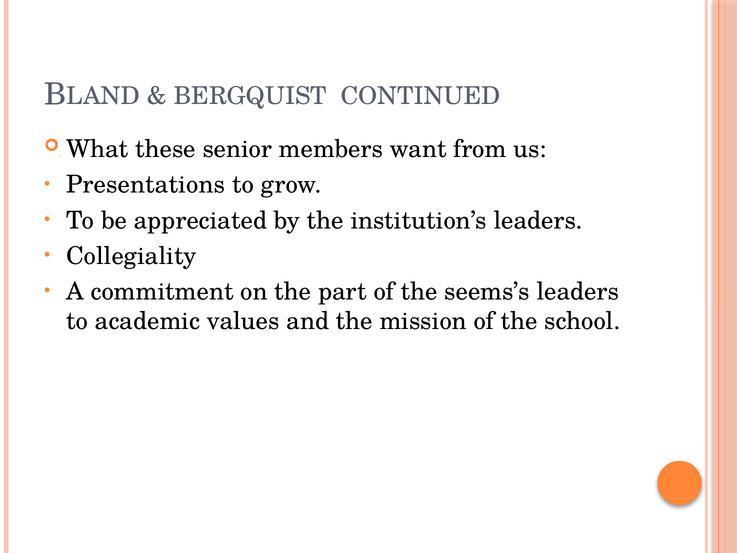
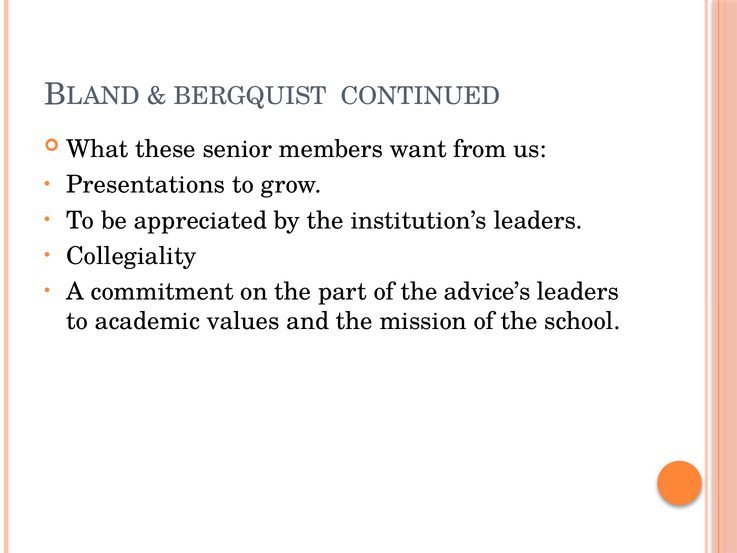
seems’s: seems’s -> advice’s
